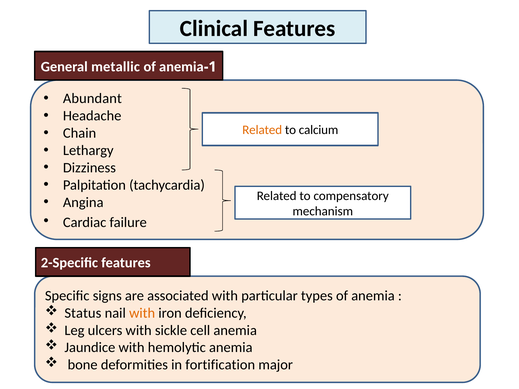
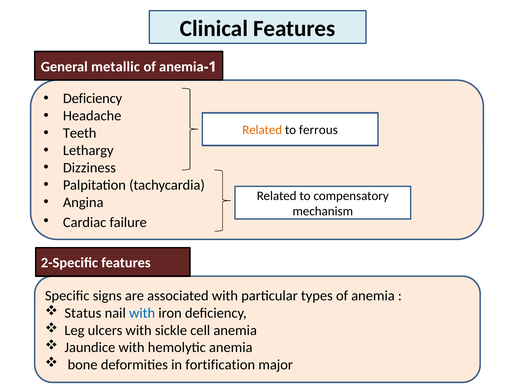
Abundant at (92, 99): Abundant -> Deficiency
calcium: calcium -> ferrous
Chain: Chain -> Teeth
with at (142, 313) colour: orange -> blue
